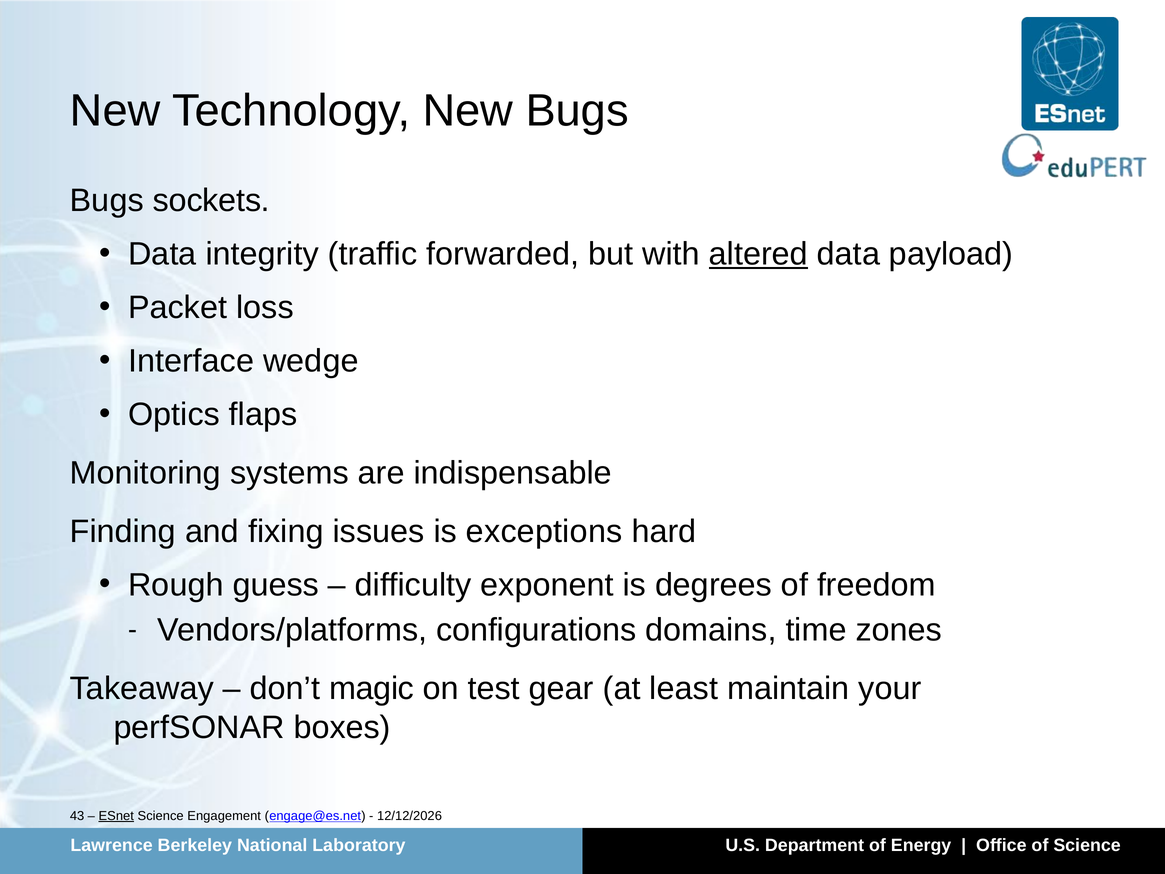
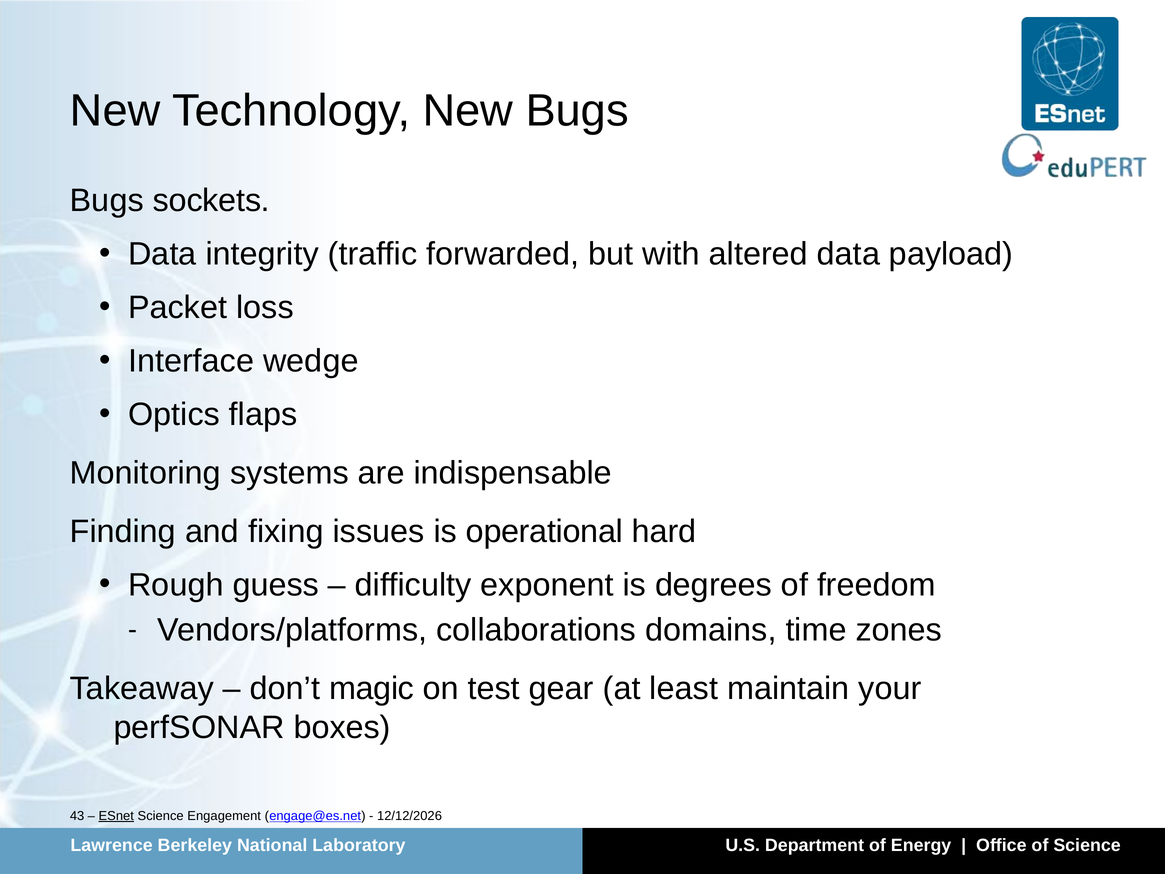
altered underline: present -> none
exceptions: exceptions -> operational
configurations: configurations -> collaborations
